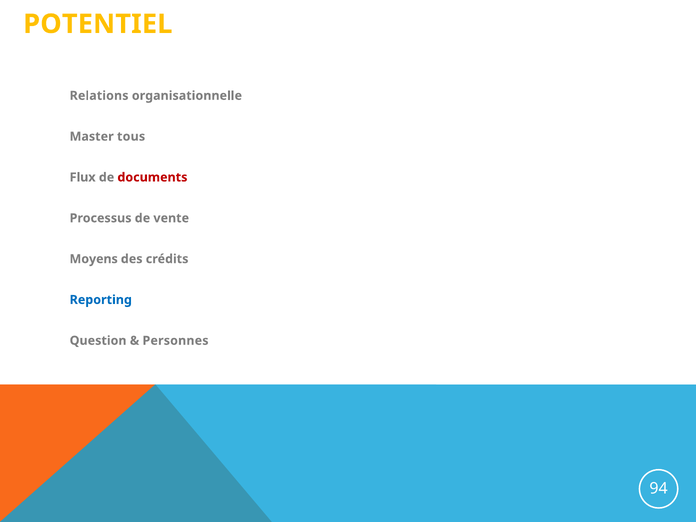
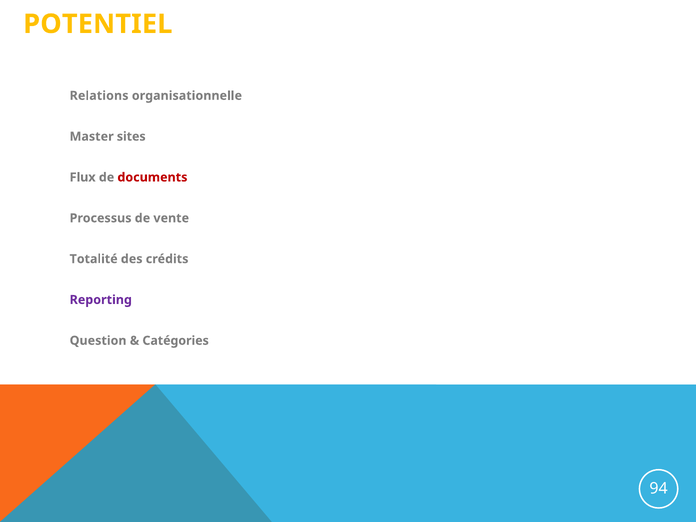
tous: tous -> sites
Moyens: Moyens -> Totalité
Reporting colour: blue -> purple
Personnes: Personnes -> Catégories
